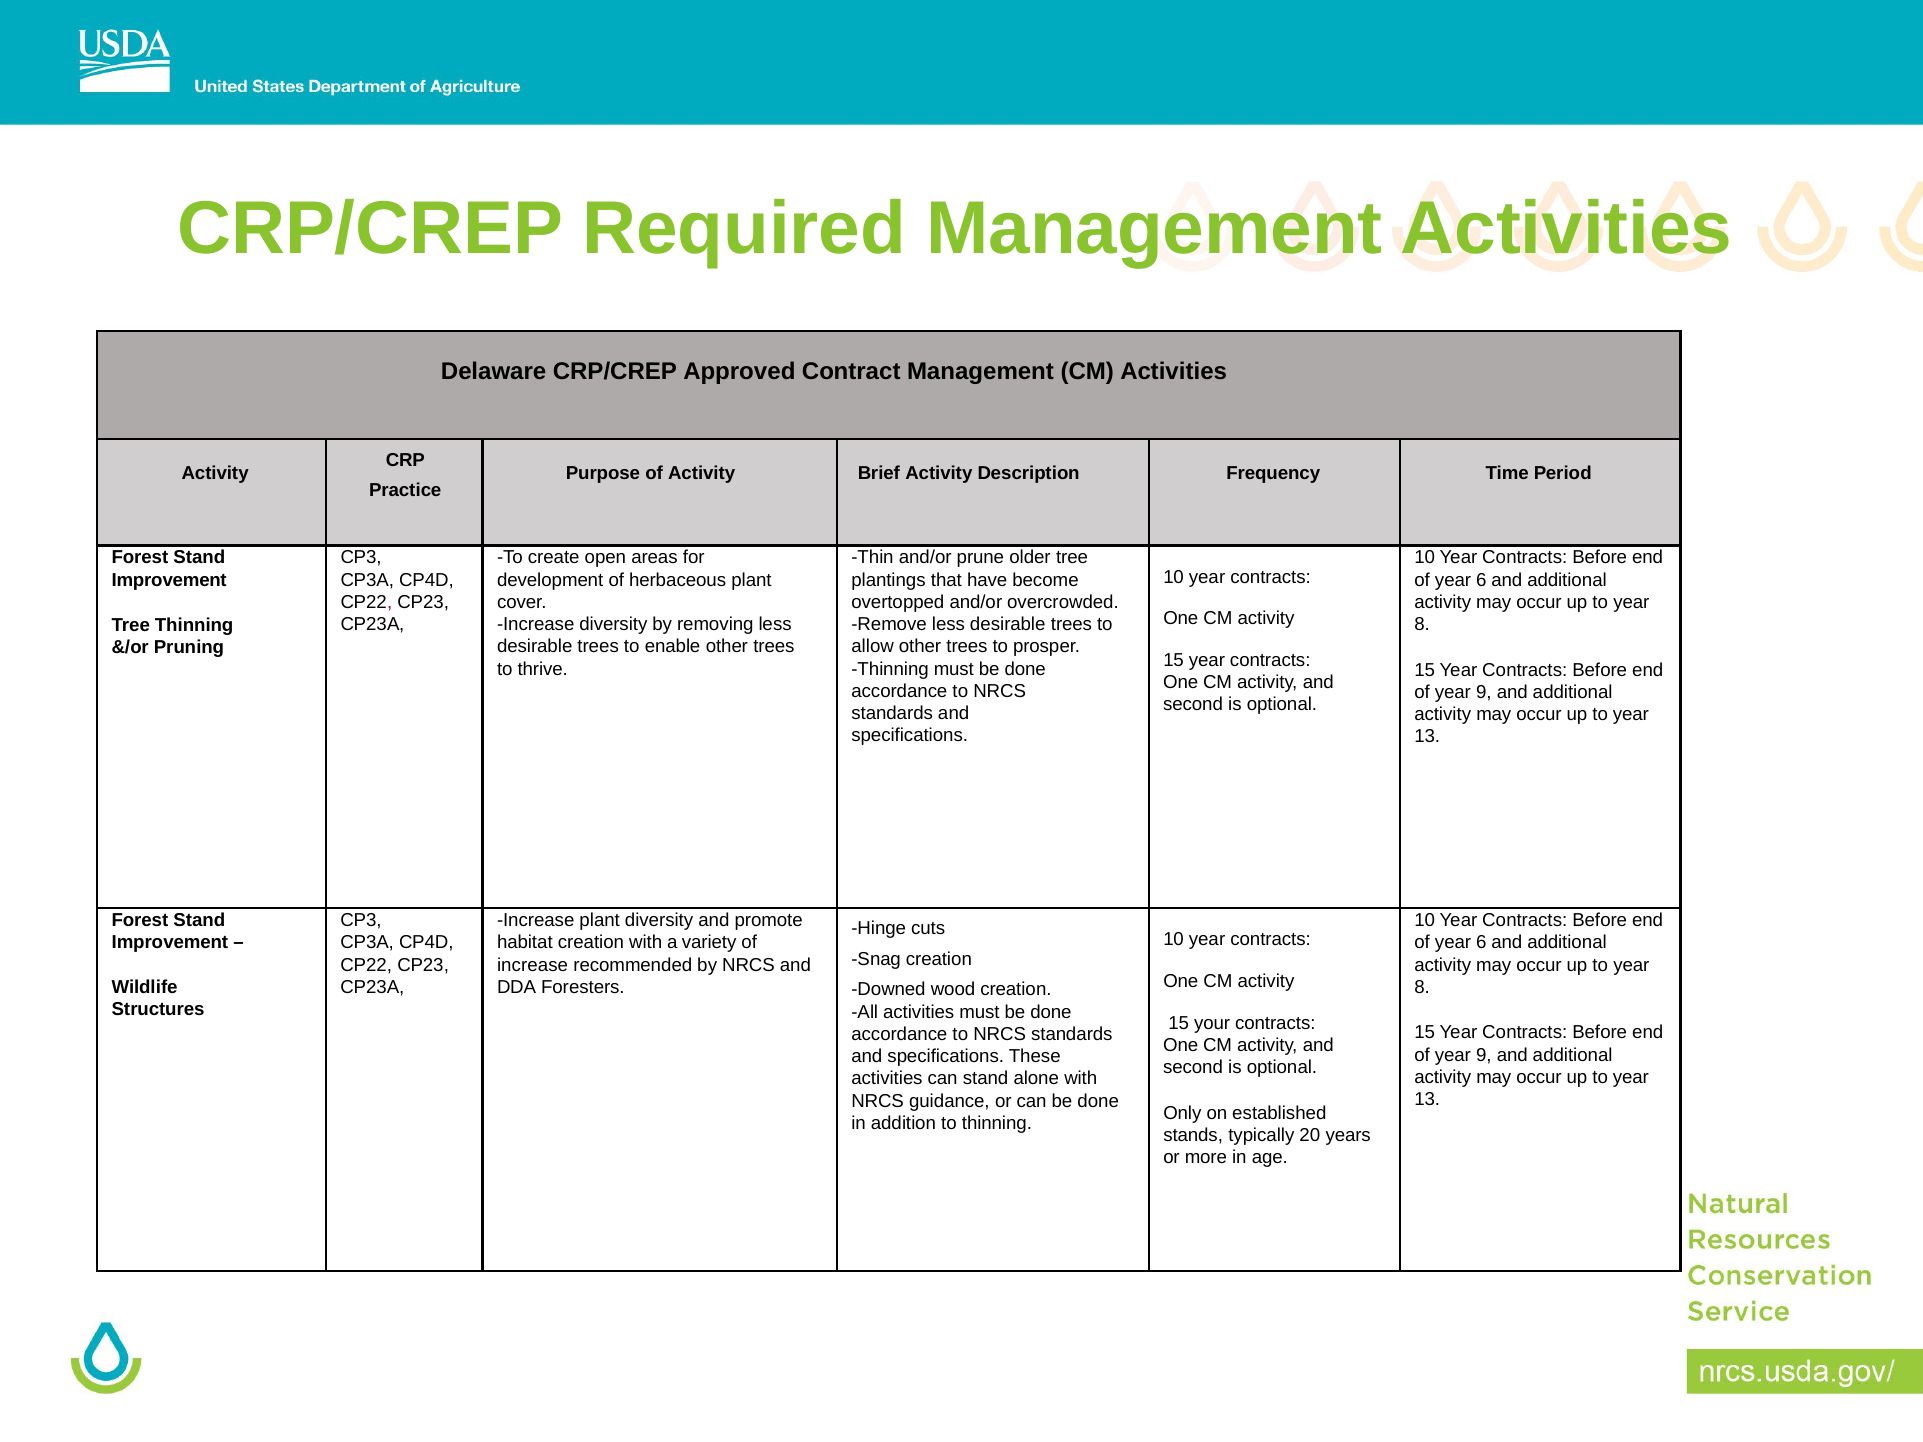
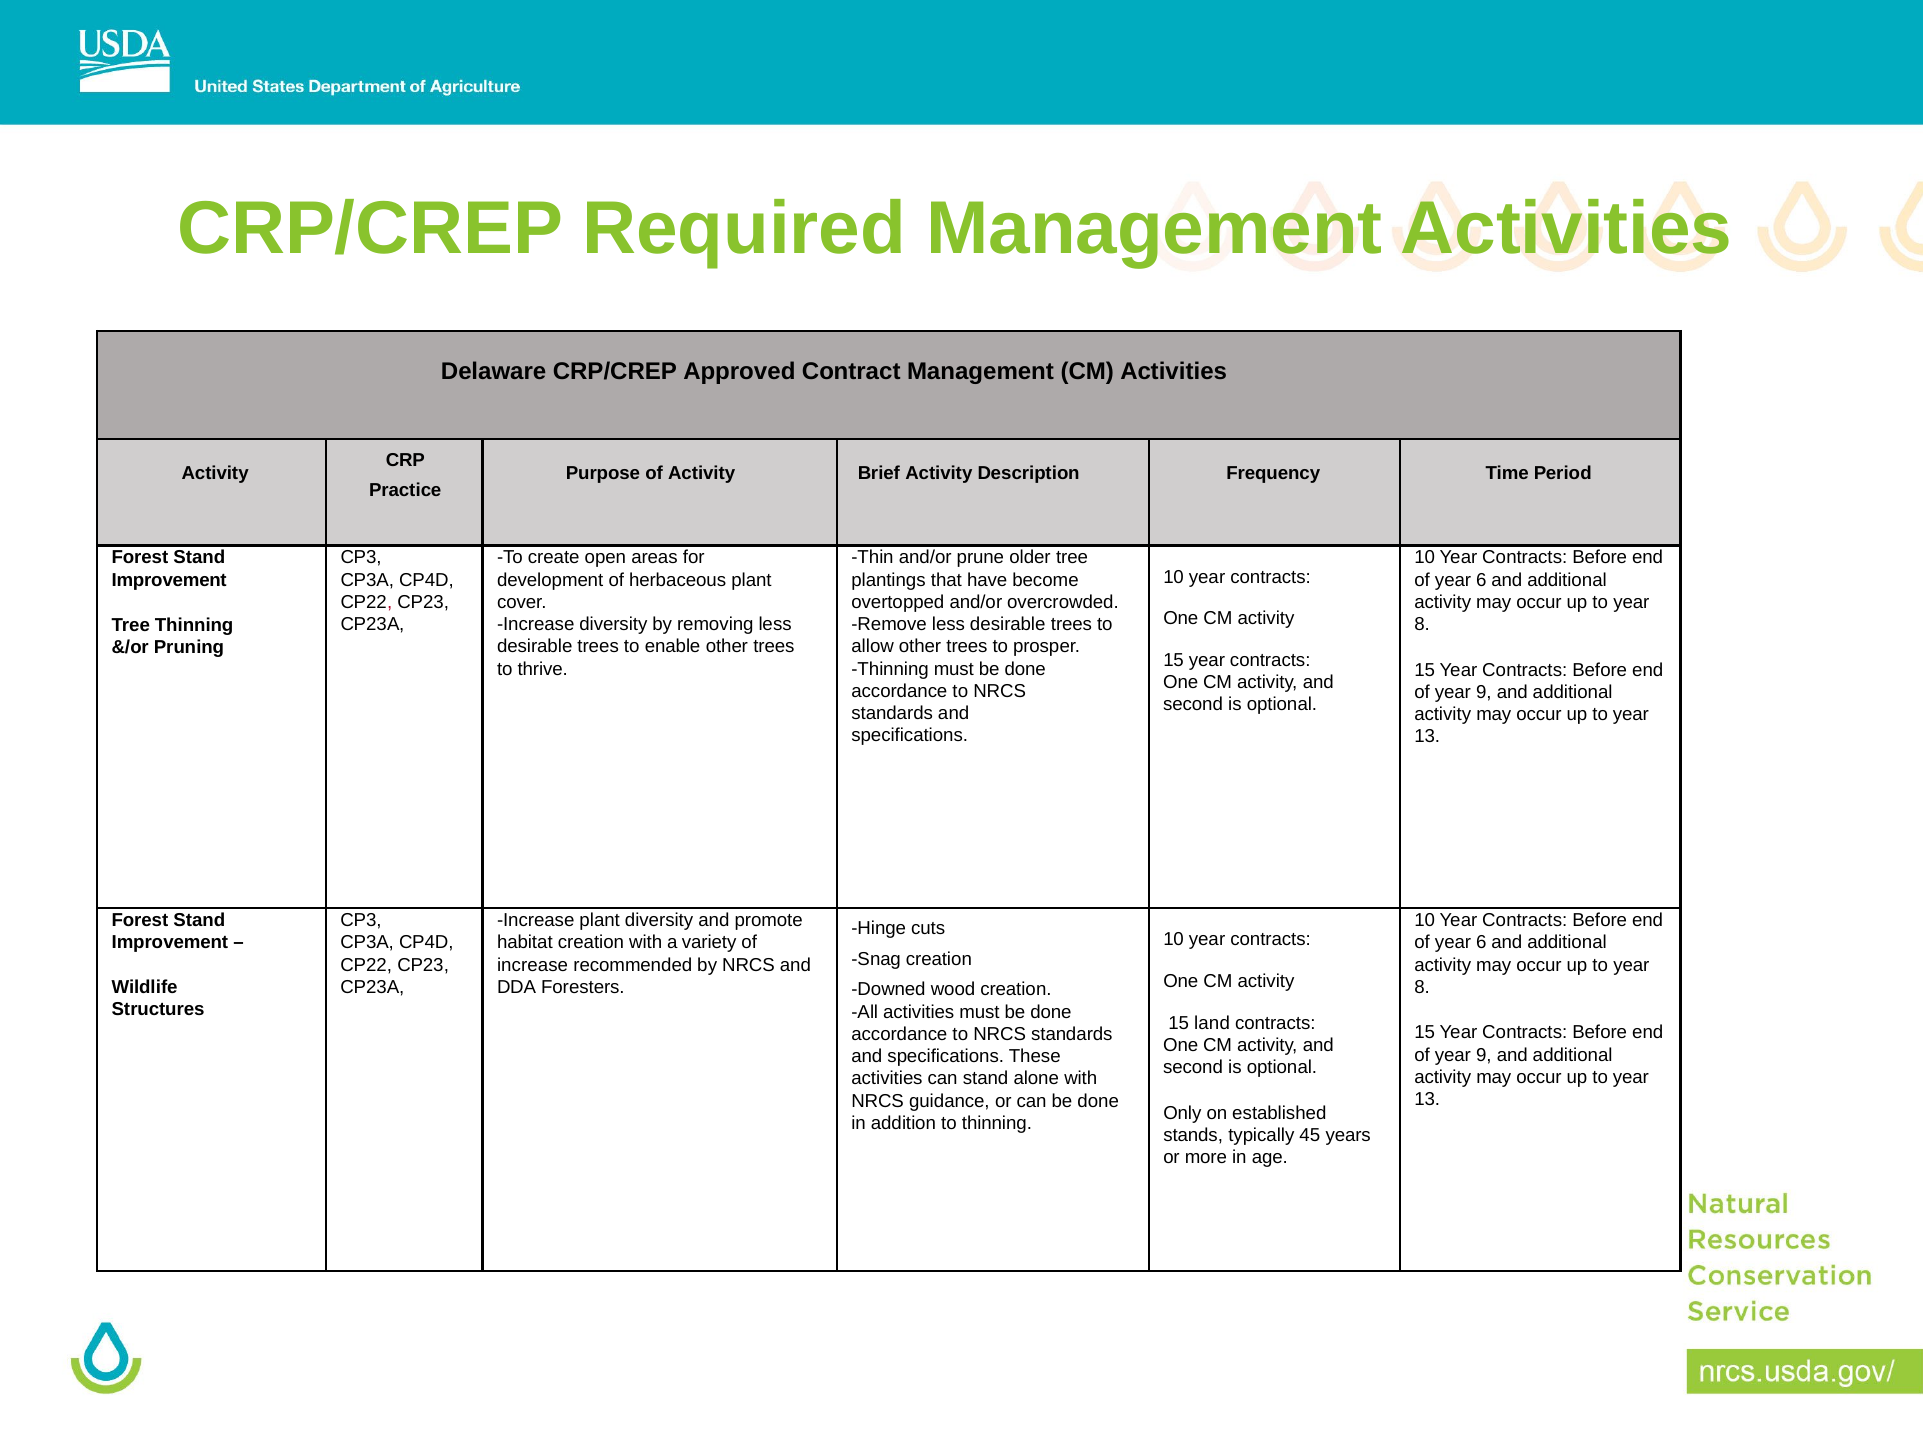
your: your -> land
20: 20 -> 45
